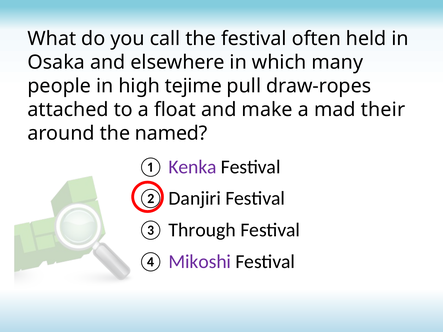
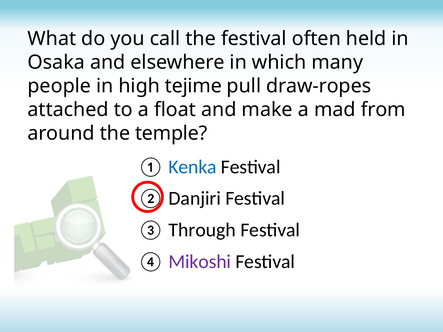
their: their -> from
named: named -> temple
Kenka colour: purple -> blue
